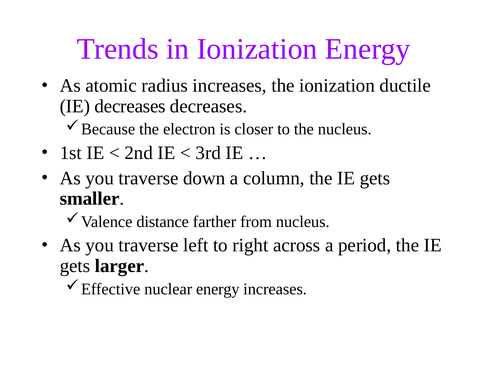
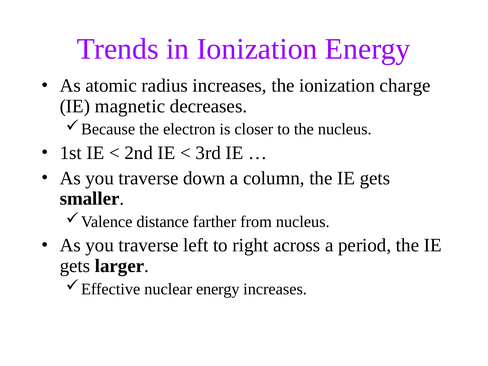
ductile: ductile -> charge
IE decreases: decreases -> magnetic
